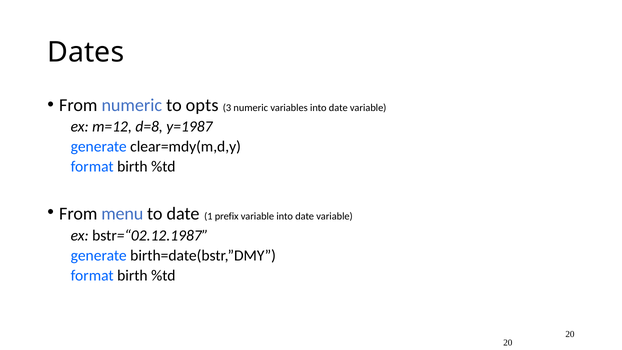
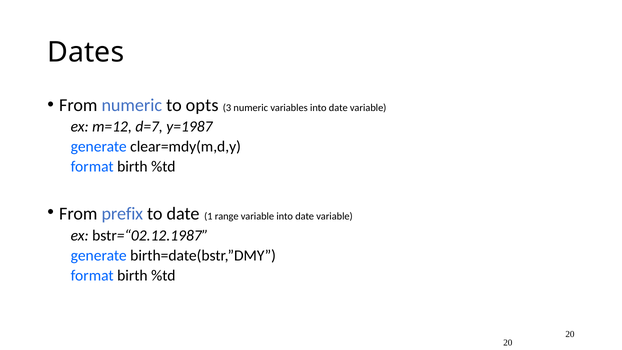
d=8: d=8 -> d=7
menu: menu -> prefix
prefix: prefix -> range
